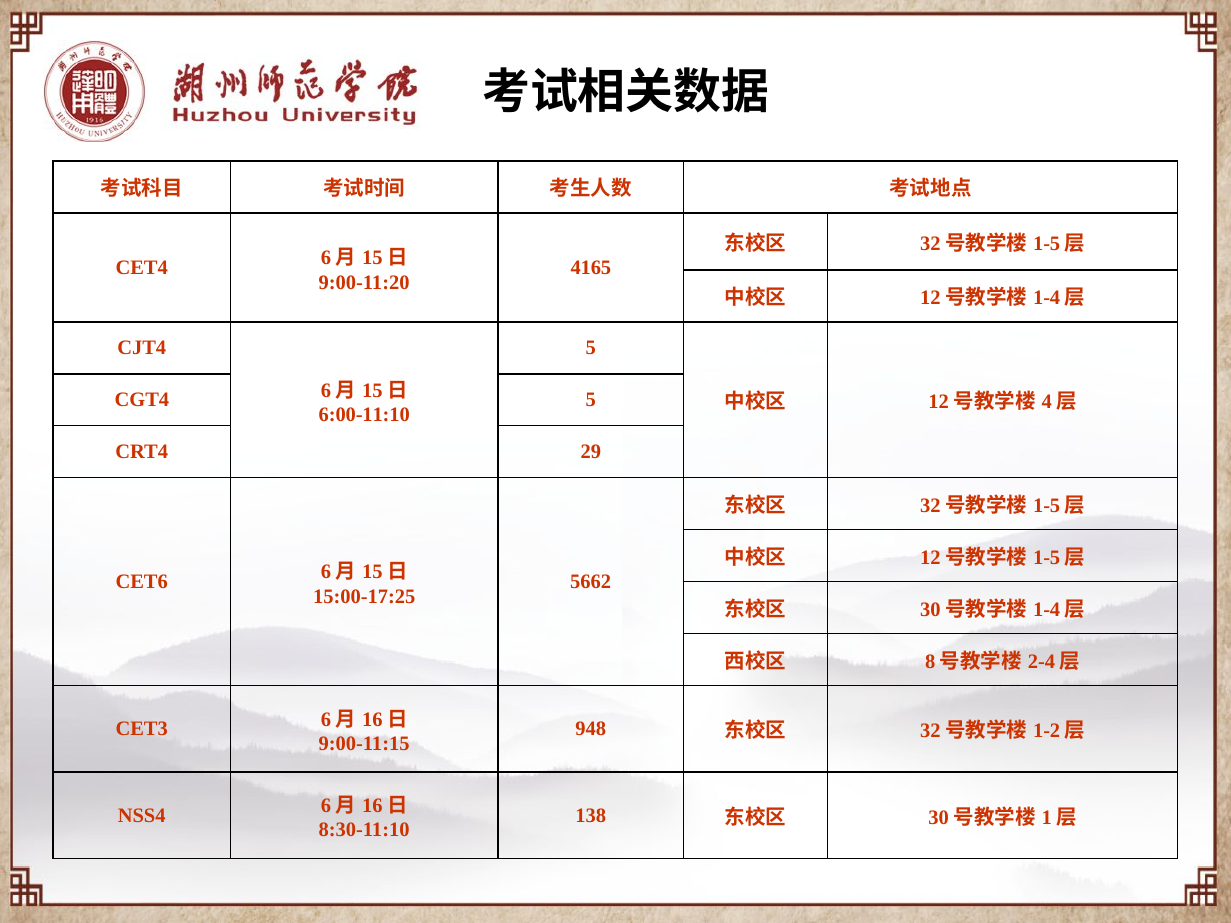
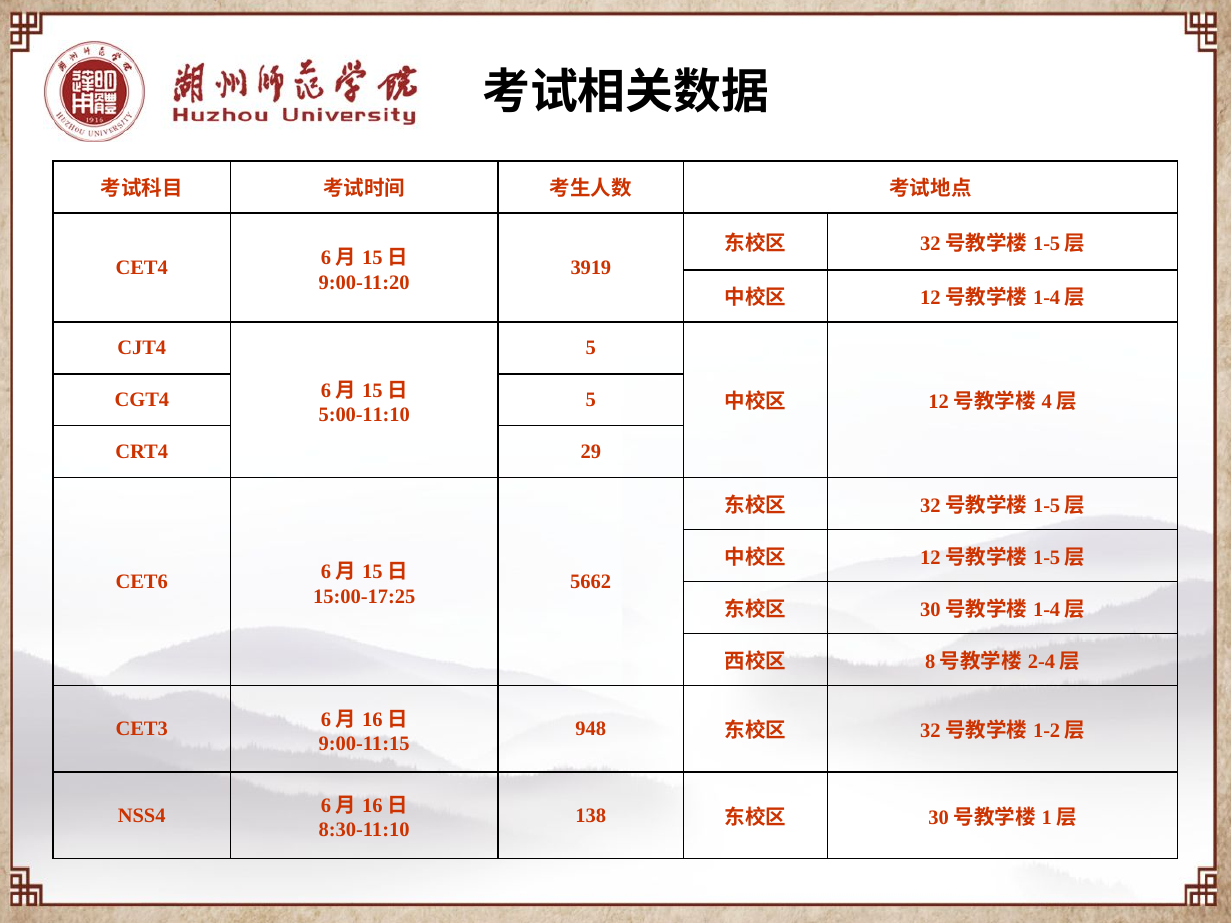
4165: 4165 -> 3919
6:00-11:10: 6:00-11:10 -> 5:00-11:10
